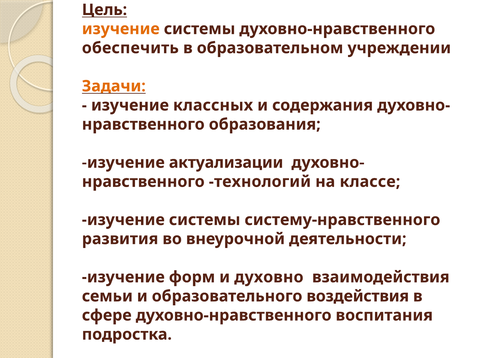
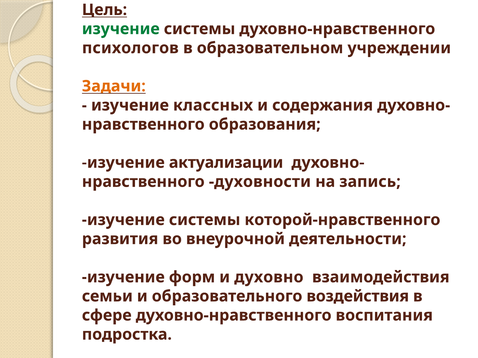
изучение at (121, 29) colour: orange -> green
обеспечить: обеспечить -> психологов
технологий: технологий -> духовности
классе: классе -> запись
систему-нравственного: систему-нравственного -> которой-нравственного
